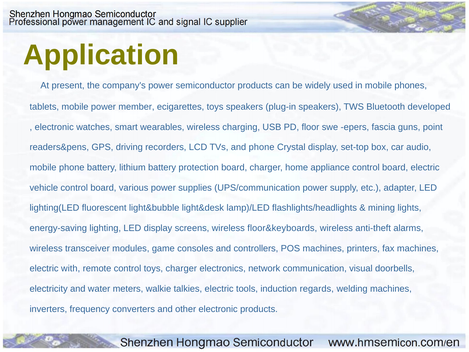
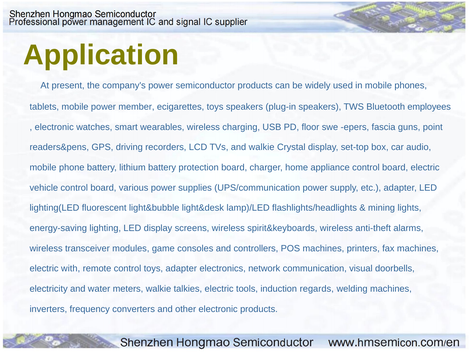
developed: developed -> employees
and phone: phone -> walkie
floor&keyboards: floor&keyboards -> spirit&keyboards
toys charger: charger -> adapter
